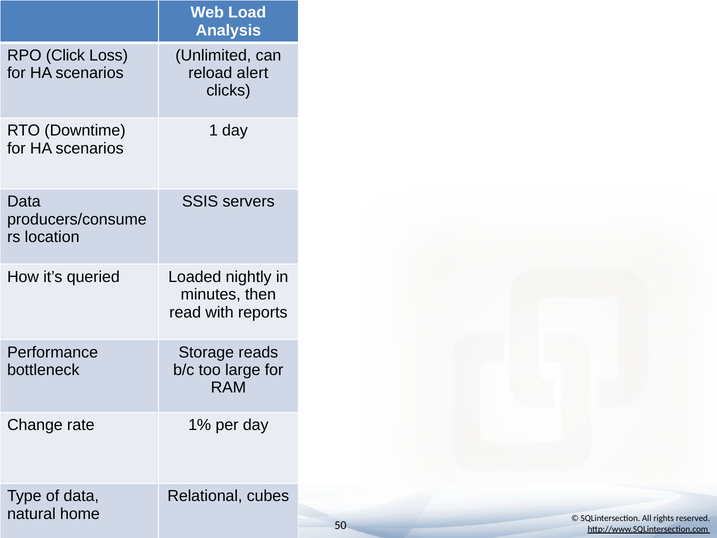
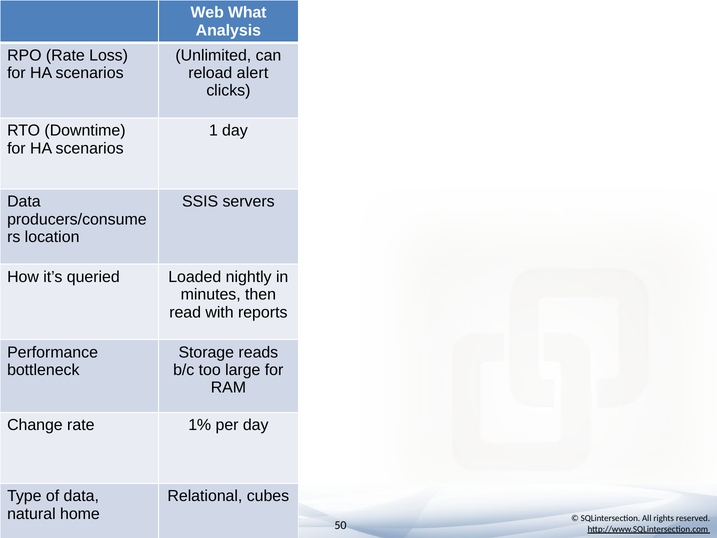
Load: Load -> What
RPO Click: Click -> Rate
